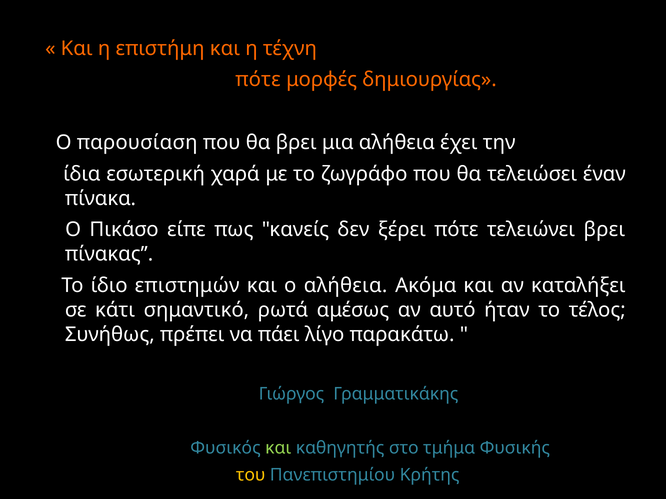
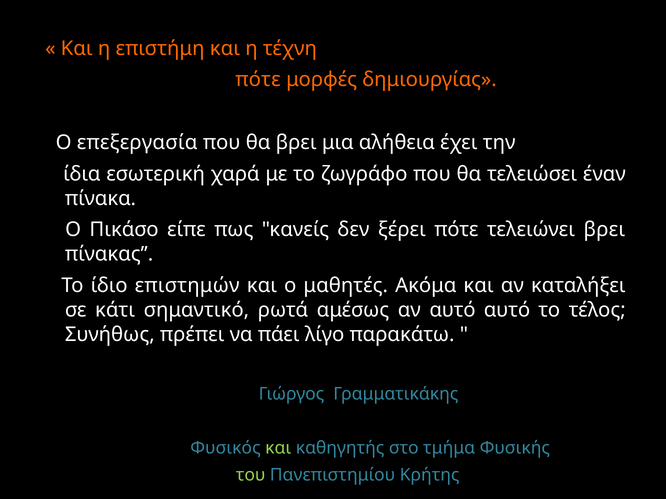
παρουσίαση: παρουσίαση -> επεξεργασία
ο αλήθεια: αλήθεια -> μαθητές
αυτό ήταν: ήταν -> αυτό
του colour: yellow -> light green
